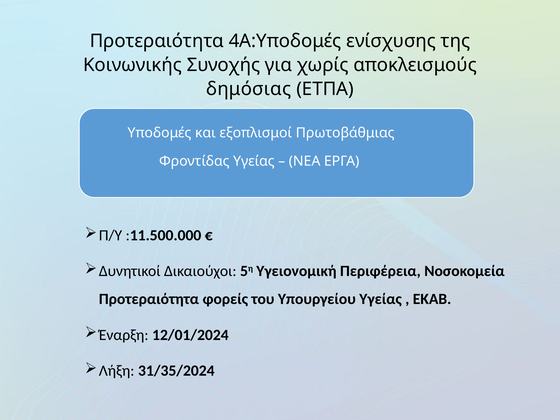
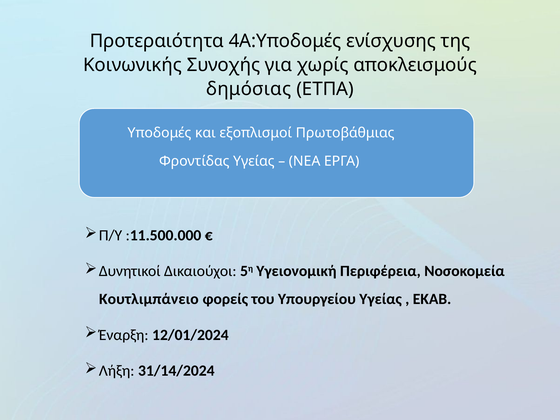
Προτεραιότητα at (149, 299): Προτεραιότητα -> Κουτλιμπάνειο
31/35/2024: 31/35/2024 -> 31/14/2024
